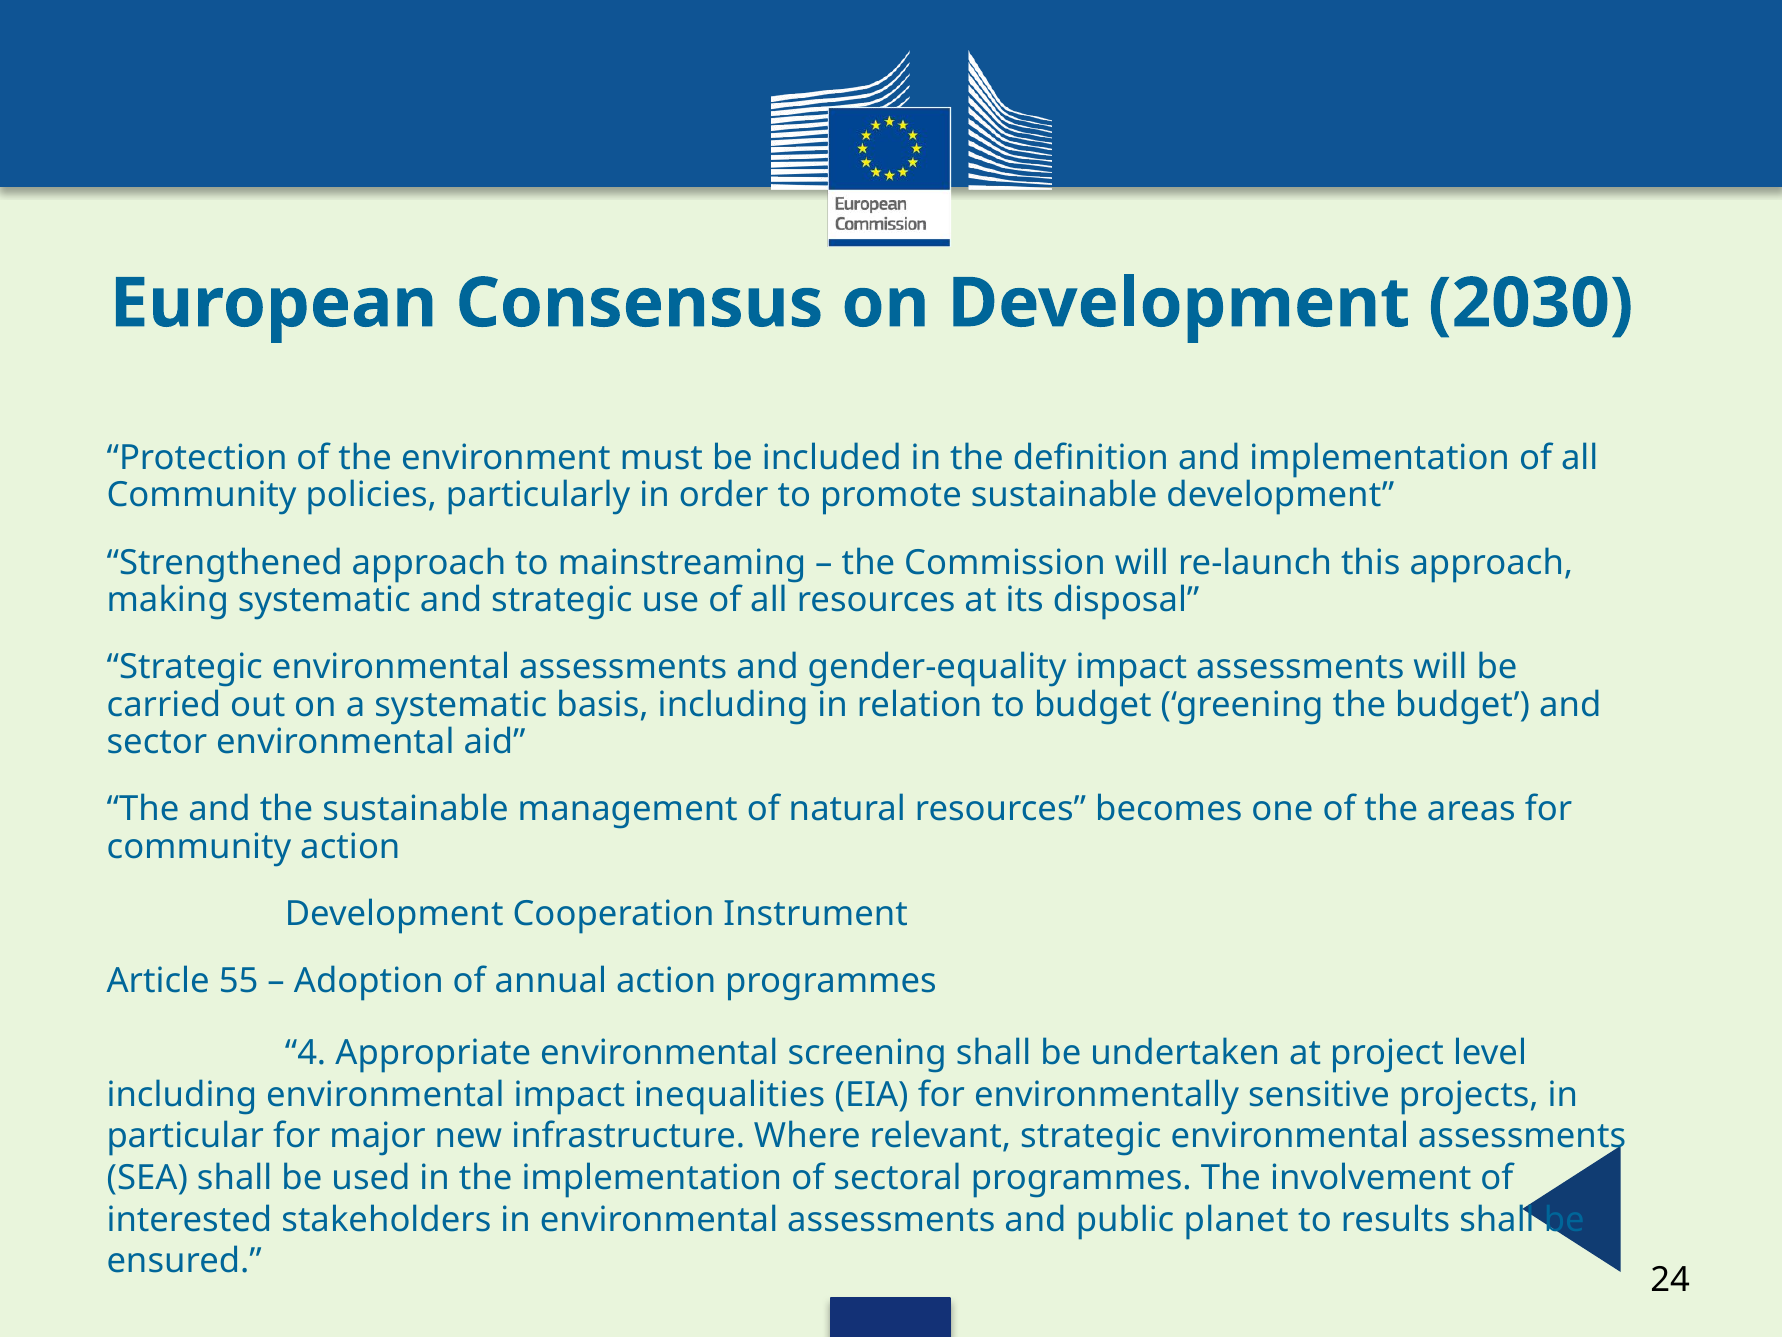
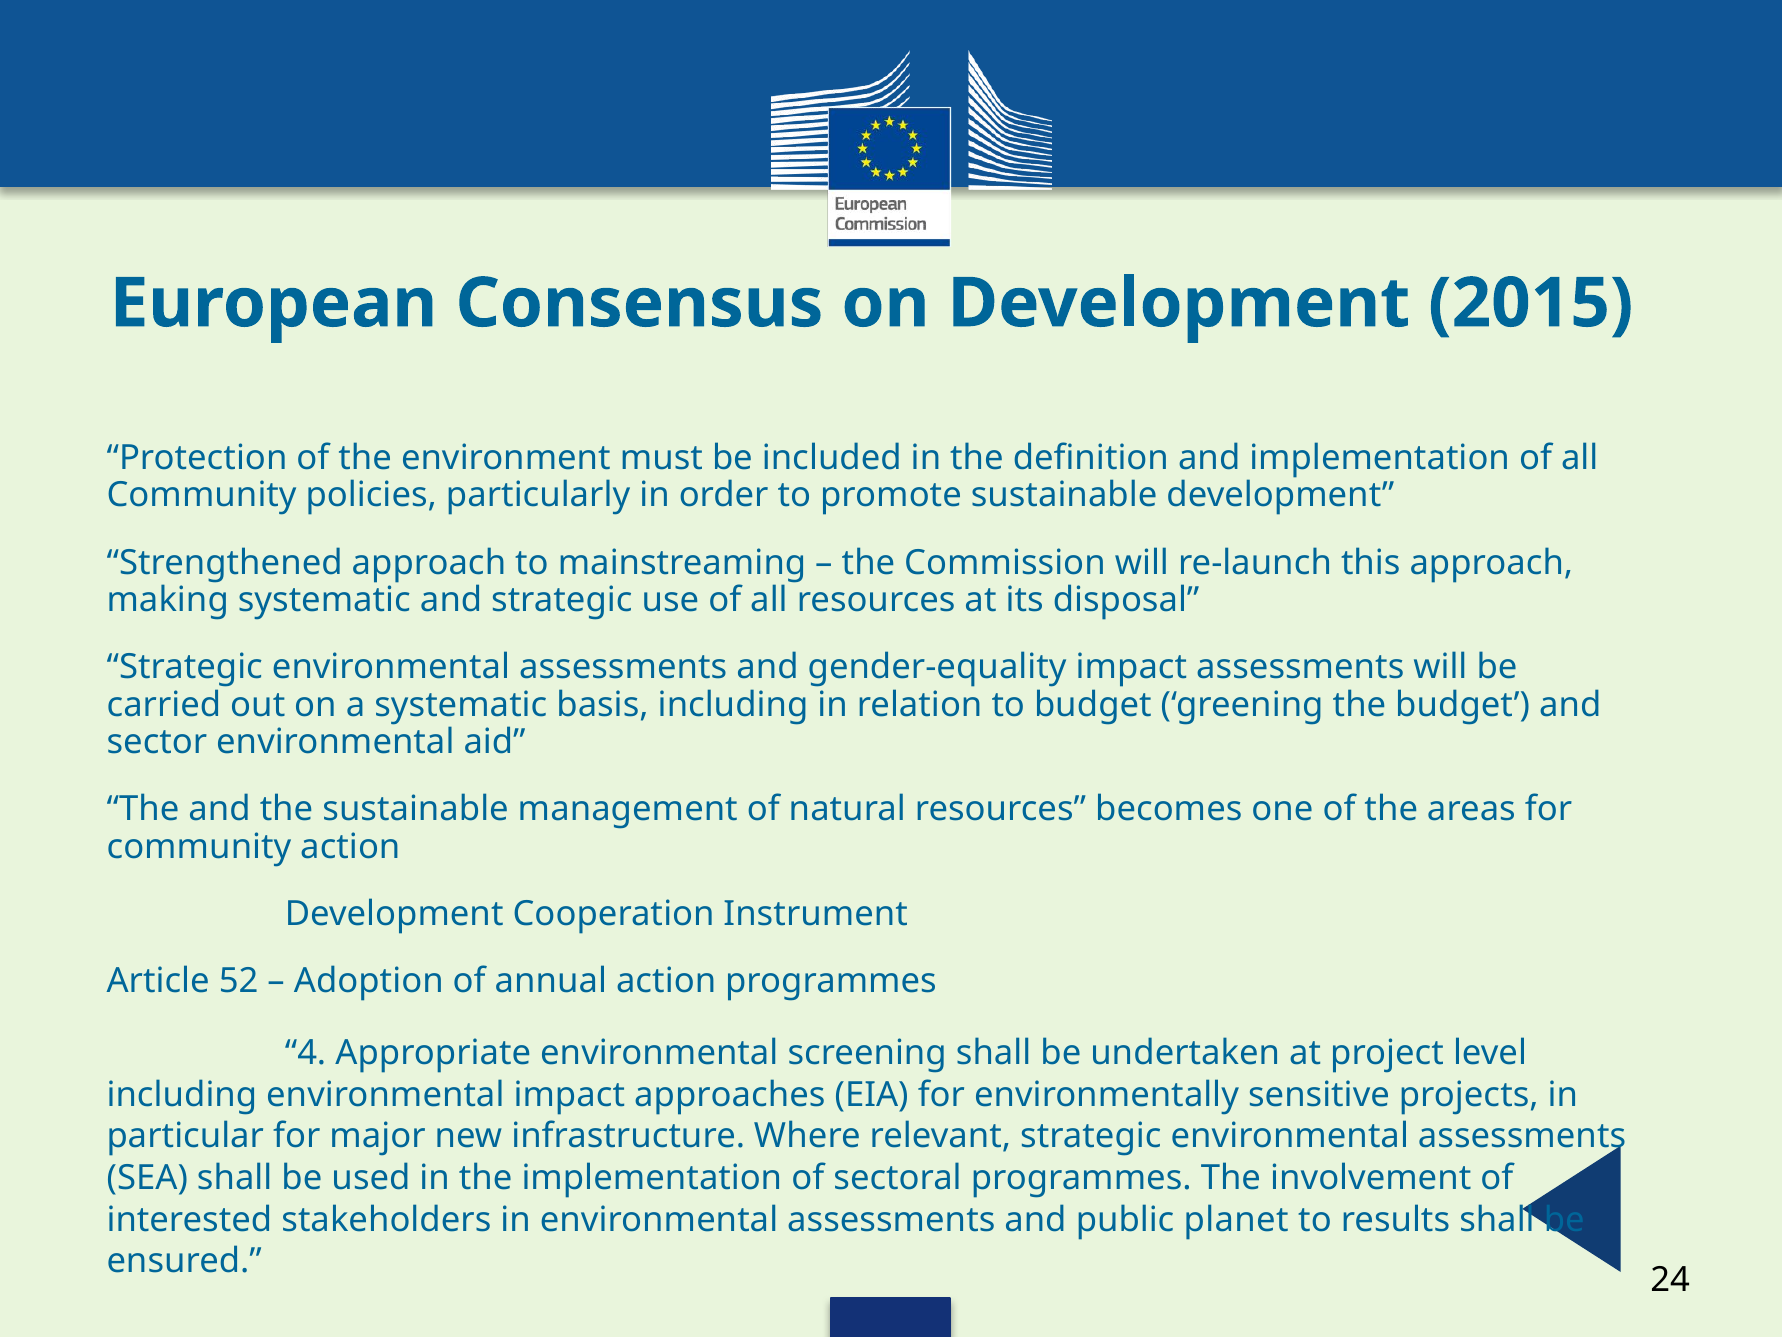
2030: 2030 -> 2015
55: 55 -> 52
inequalities: inequalities -> approaches
